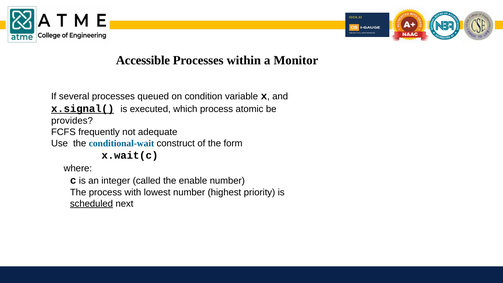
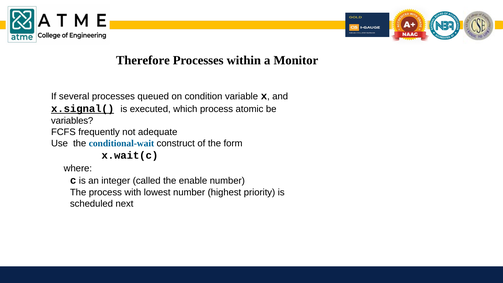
Accessible: Accessible -> Therefore
provides: provides -> variables
scheduled underline: present -> none
